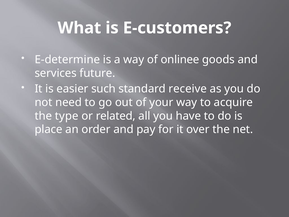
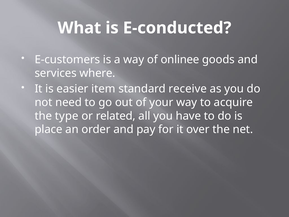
E-customers: E-customers -> E-conducted
E-determine: E-determine -> E-customers
future: future -> where
such: such -> item
